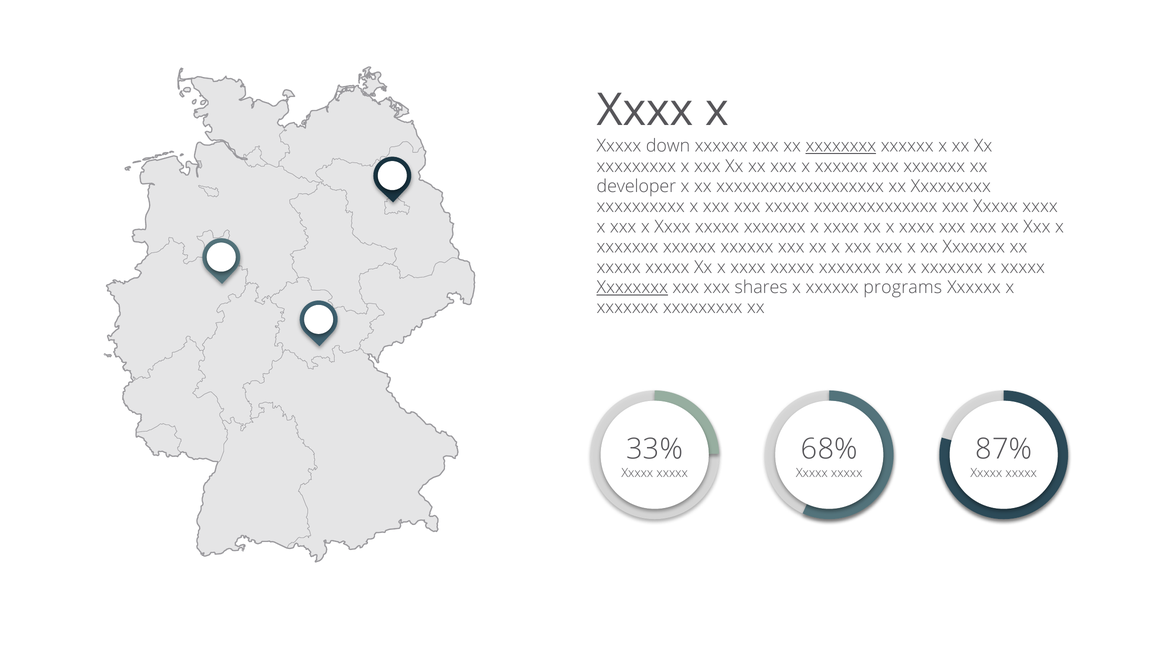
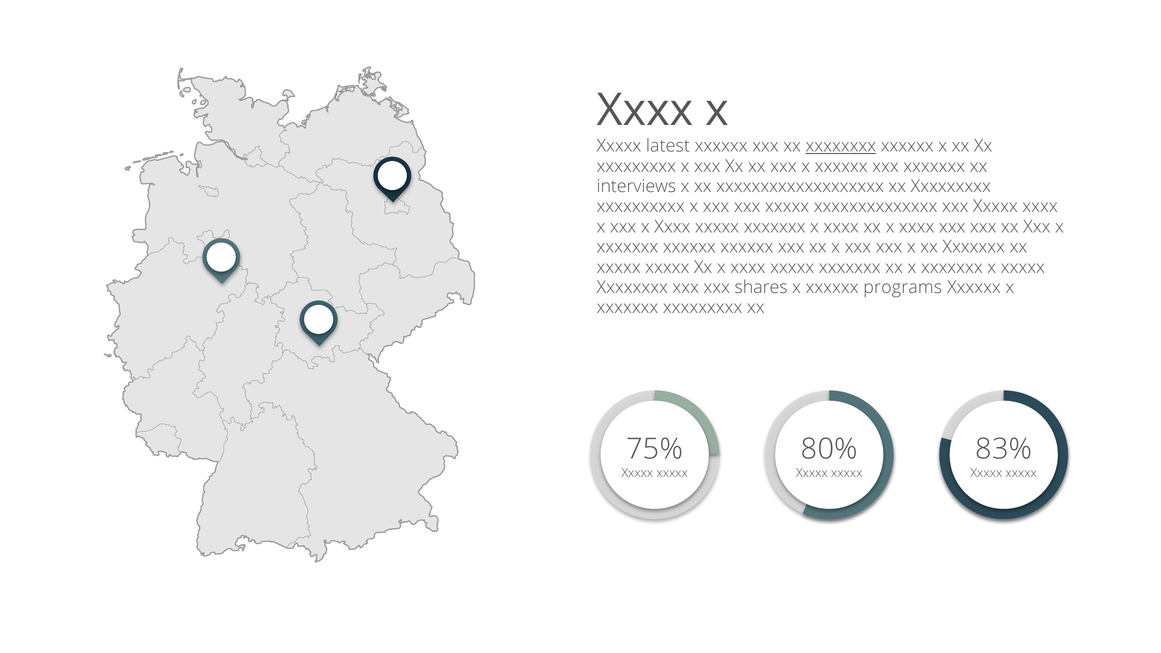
down: down -> latest
developer: developer -> interviews
Xxxxxxxx at (632, 287) underline: present -> none
33%: 33% -> 75%
68%: 68% -> 80%
87%: 87% -> 83%
